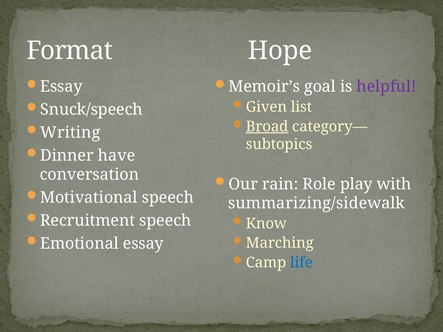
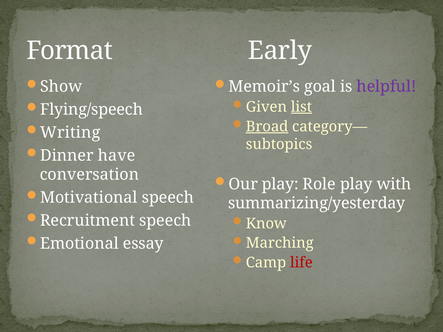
Hope: Hope -> Early
Essay at (61, 87): Essay -> Show
list underline: none -> present
Snuck/speech: Snuck/speech -> Flying/speech
Our rain: rain -> play
summarizing/sidewalk: summarizing/sidewalk -> summarizing/yesterday
life colour: blue -> red
